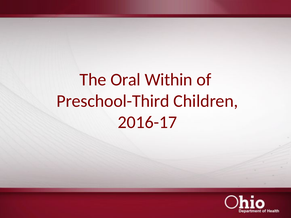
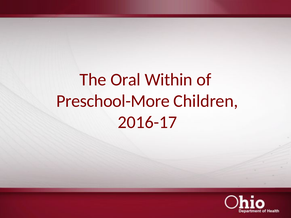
Preschool-Third: Preschool-Third -> Preschool-More
